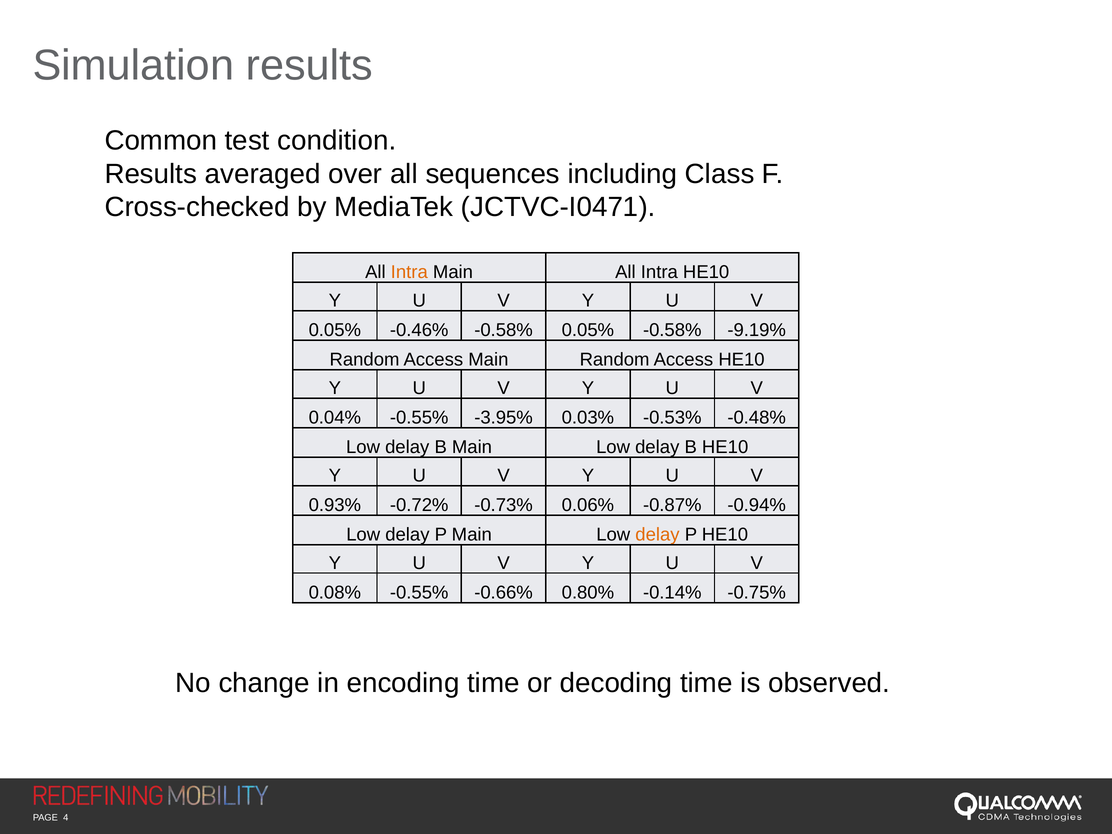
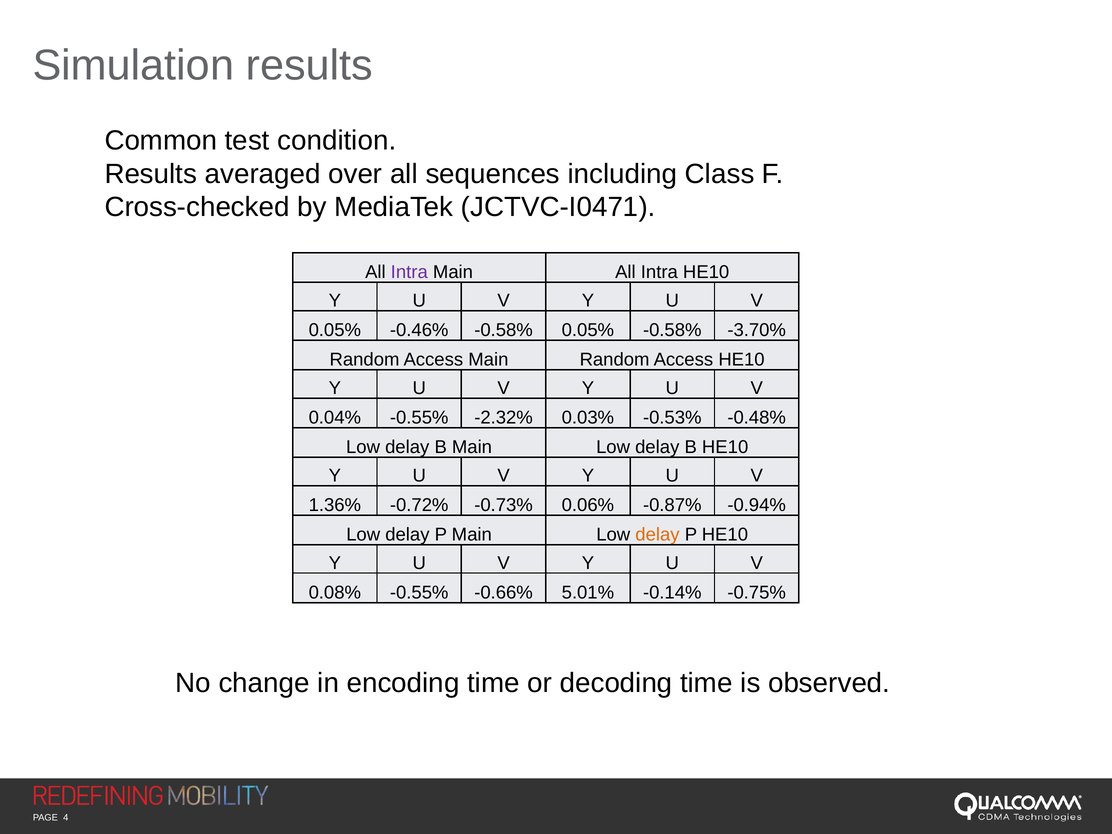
Intra at (409, 272) colour: orange -> purple
-9.19%: -9.19% -> -3.70%
-3.95%: -3.95% -> -2.32%
0.93%: 0.93% -> 1.36%
0.80%: 0.80% -> 5.01%
